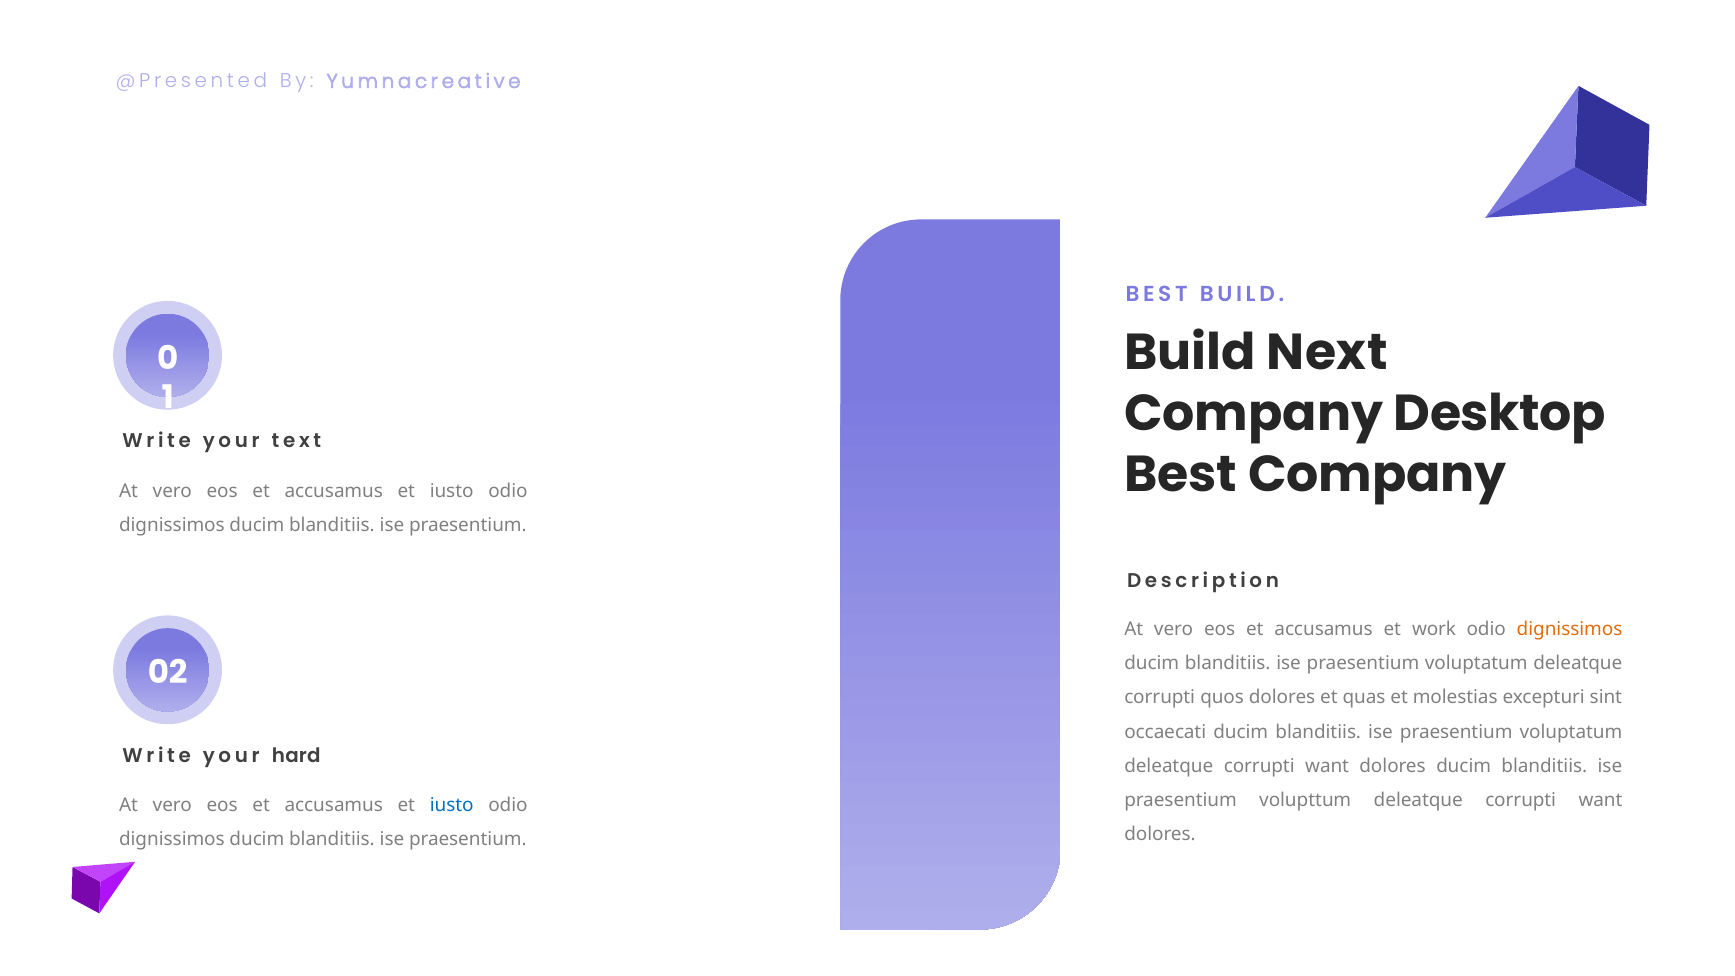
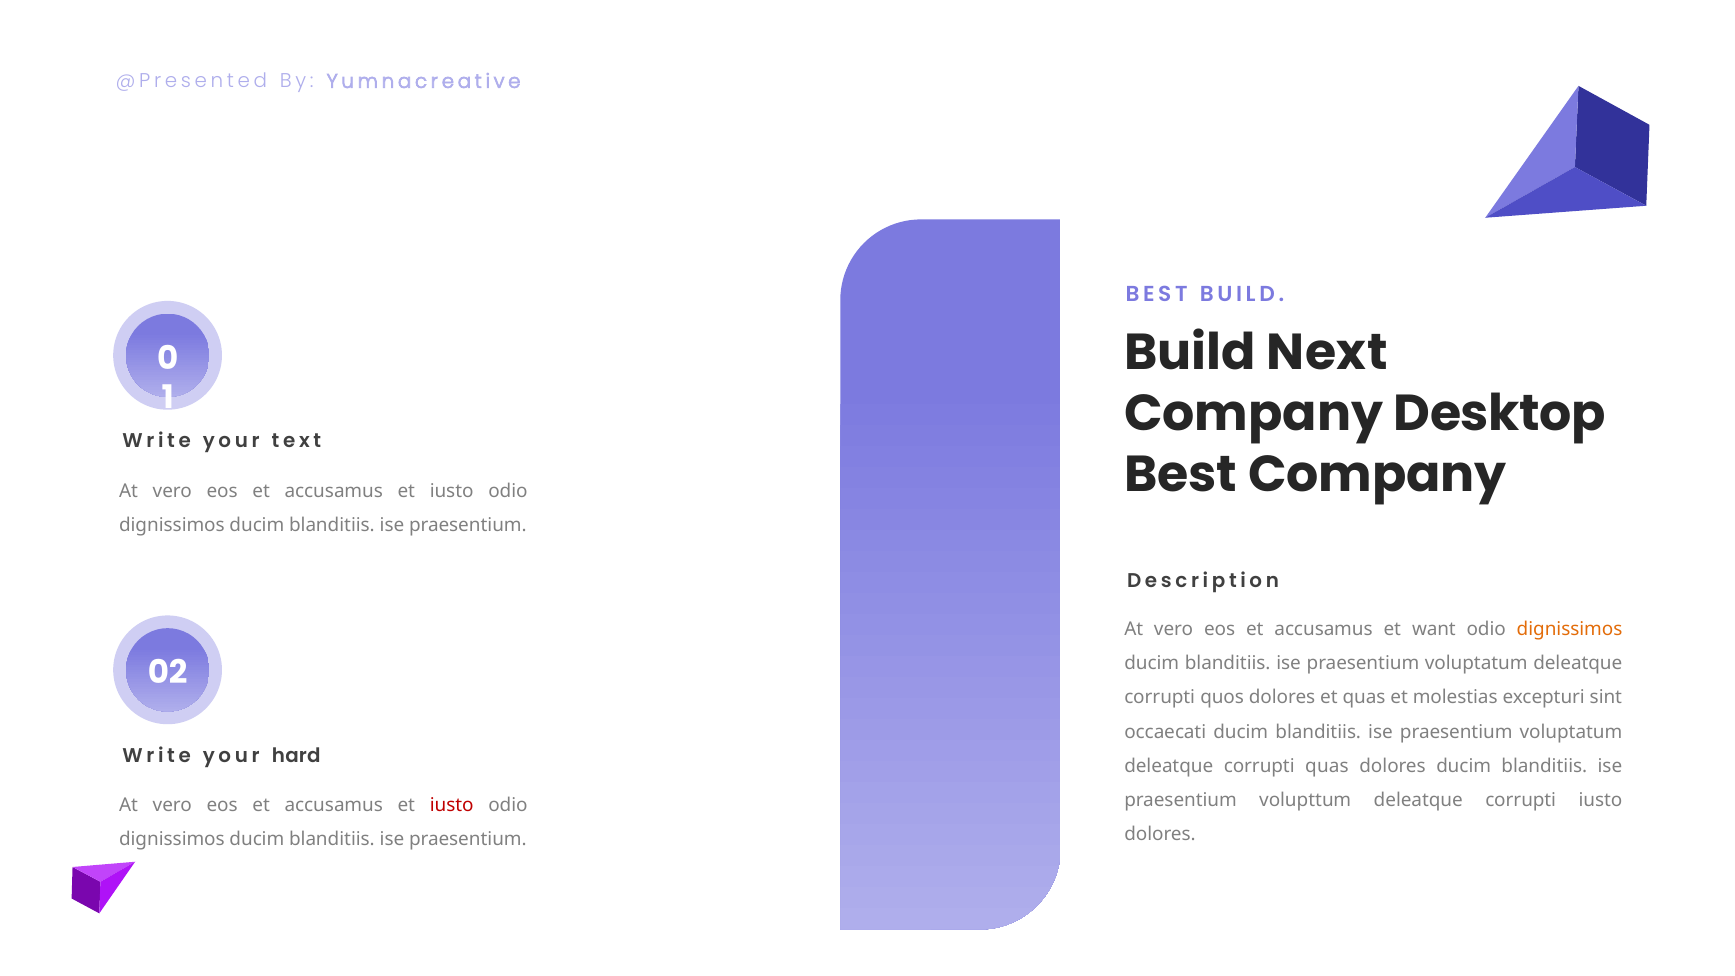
work: work -> want
want at (1327, 766): want -> quas
volupttum deleatque corrupti want: want -> iusto
iusto at (452, 805) colour: blue -> red
